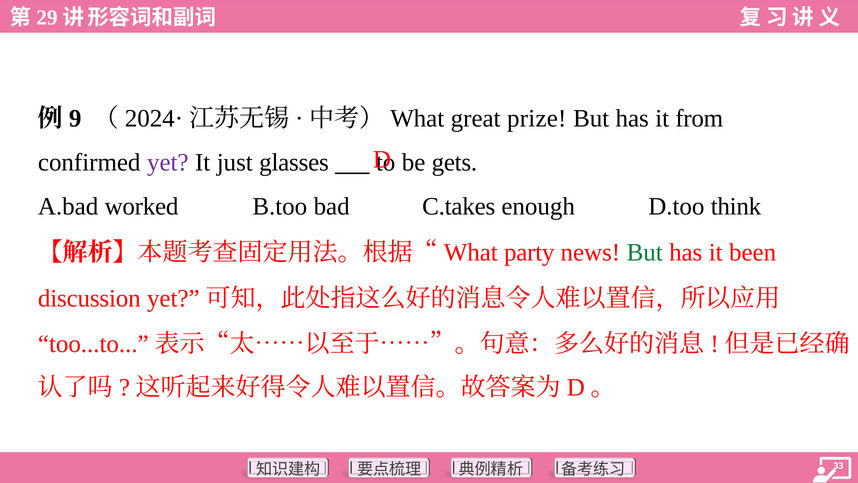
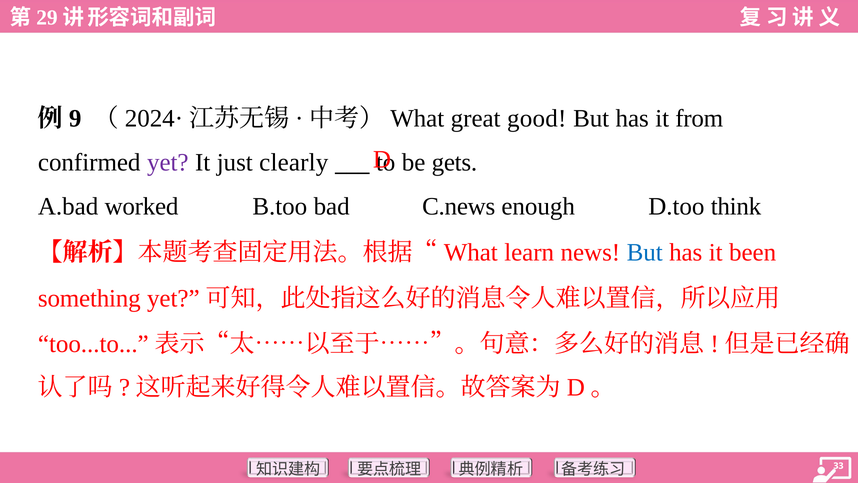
prize: prize -> good
glasses: glasses -> clearly
C.takes: C.takes -> C.news
party: party -> learn
But at (645, 252) colour: green -> blue
discussion: discussion -> something
